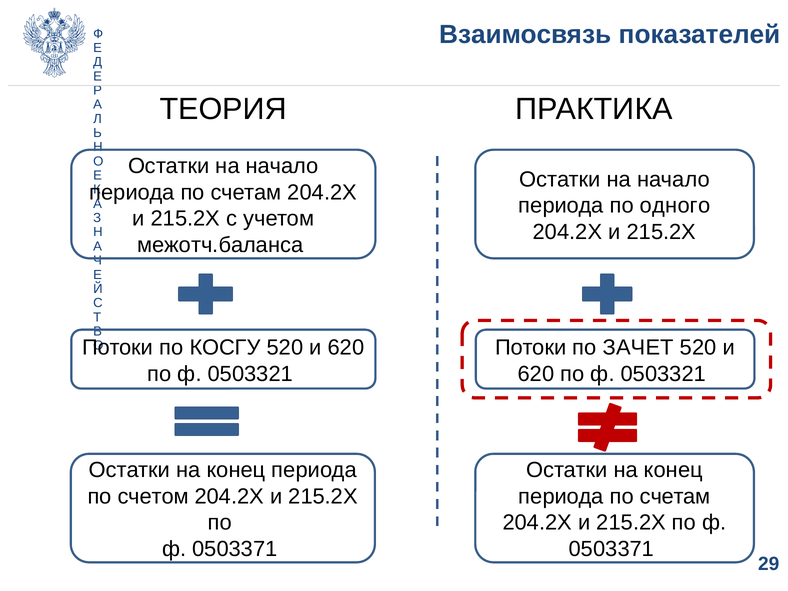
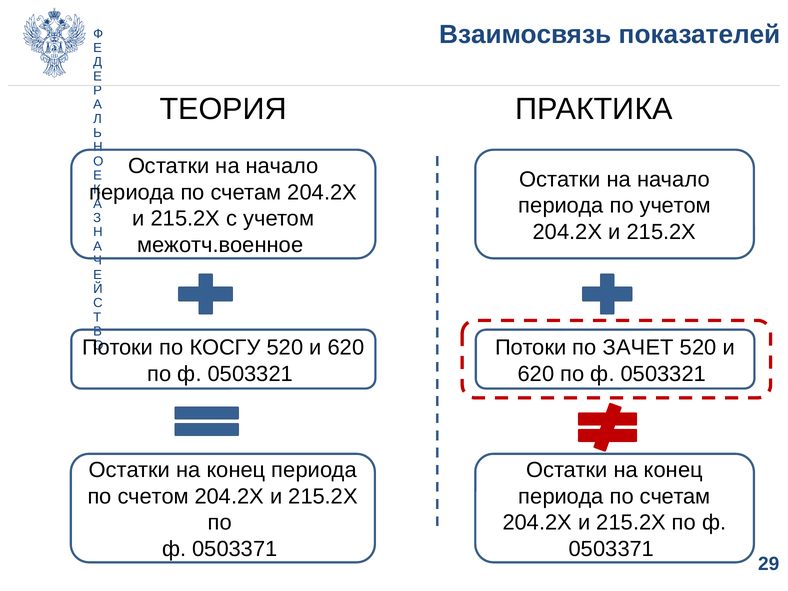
по одного: одного -> учетом
межотч.баланса: межотч.баланса -> межотч.военное
